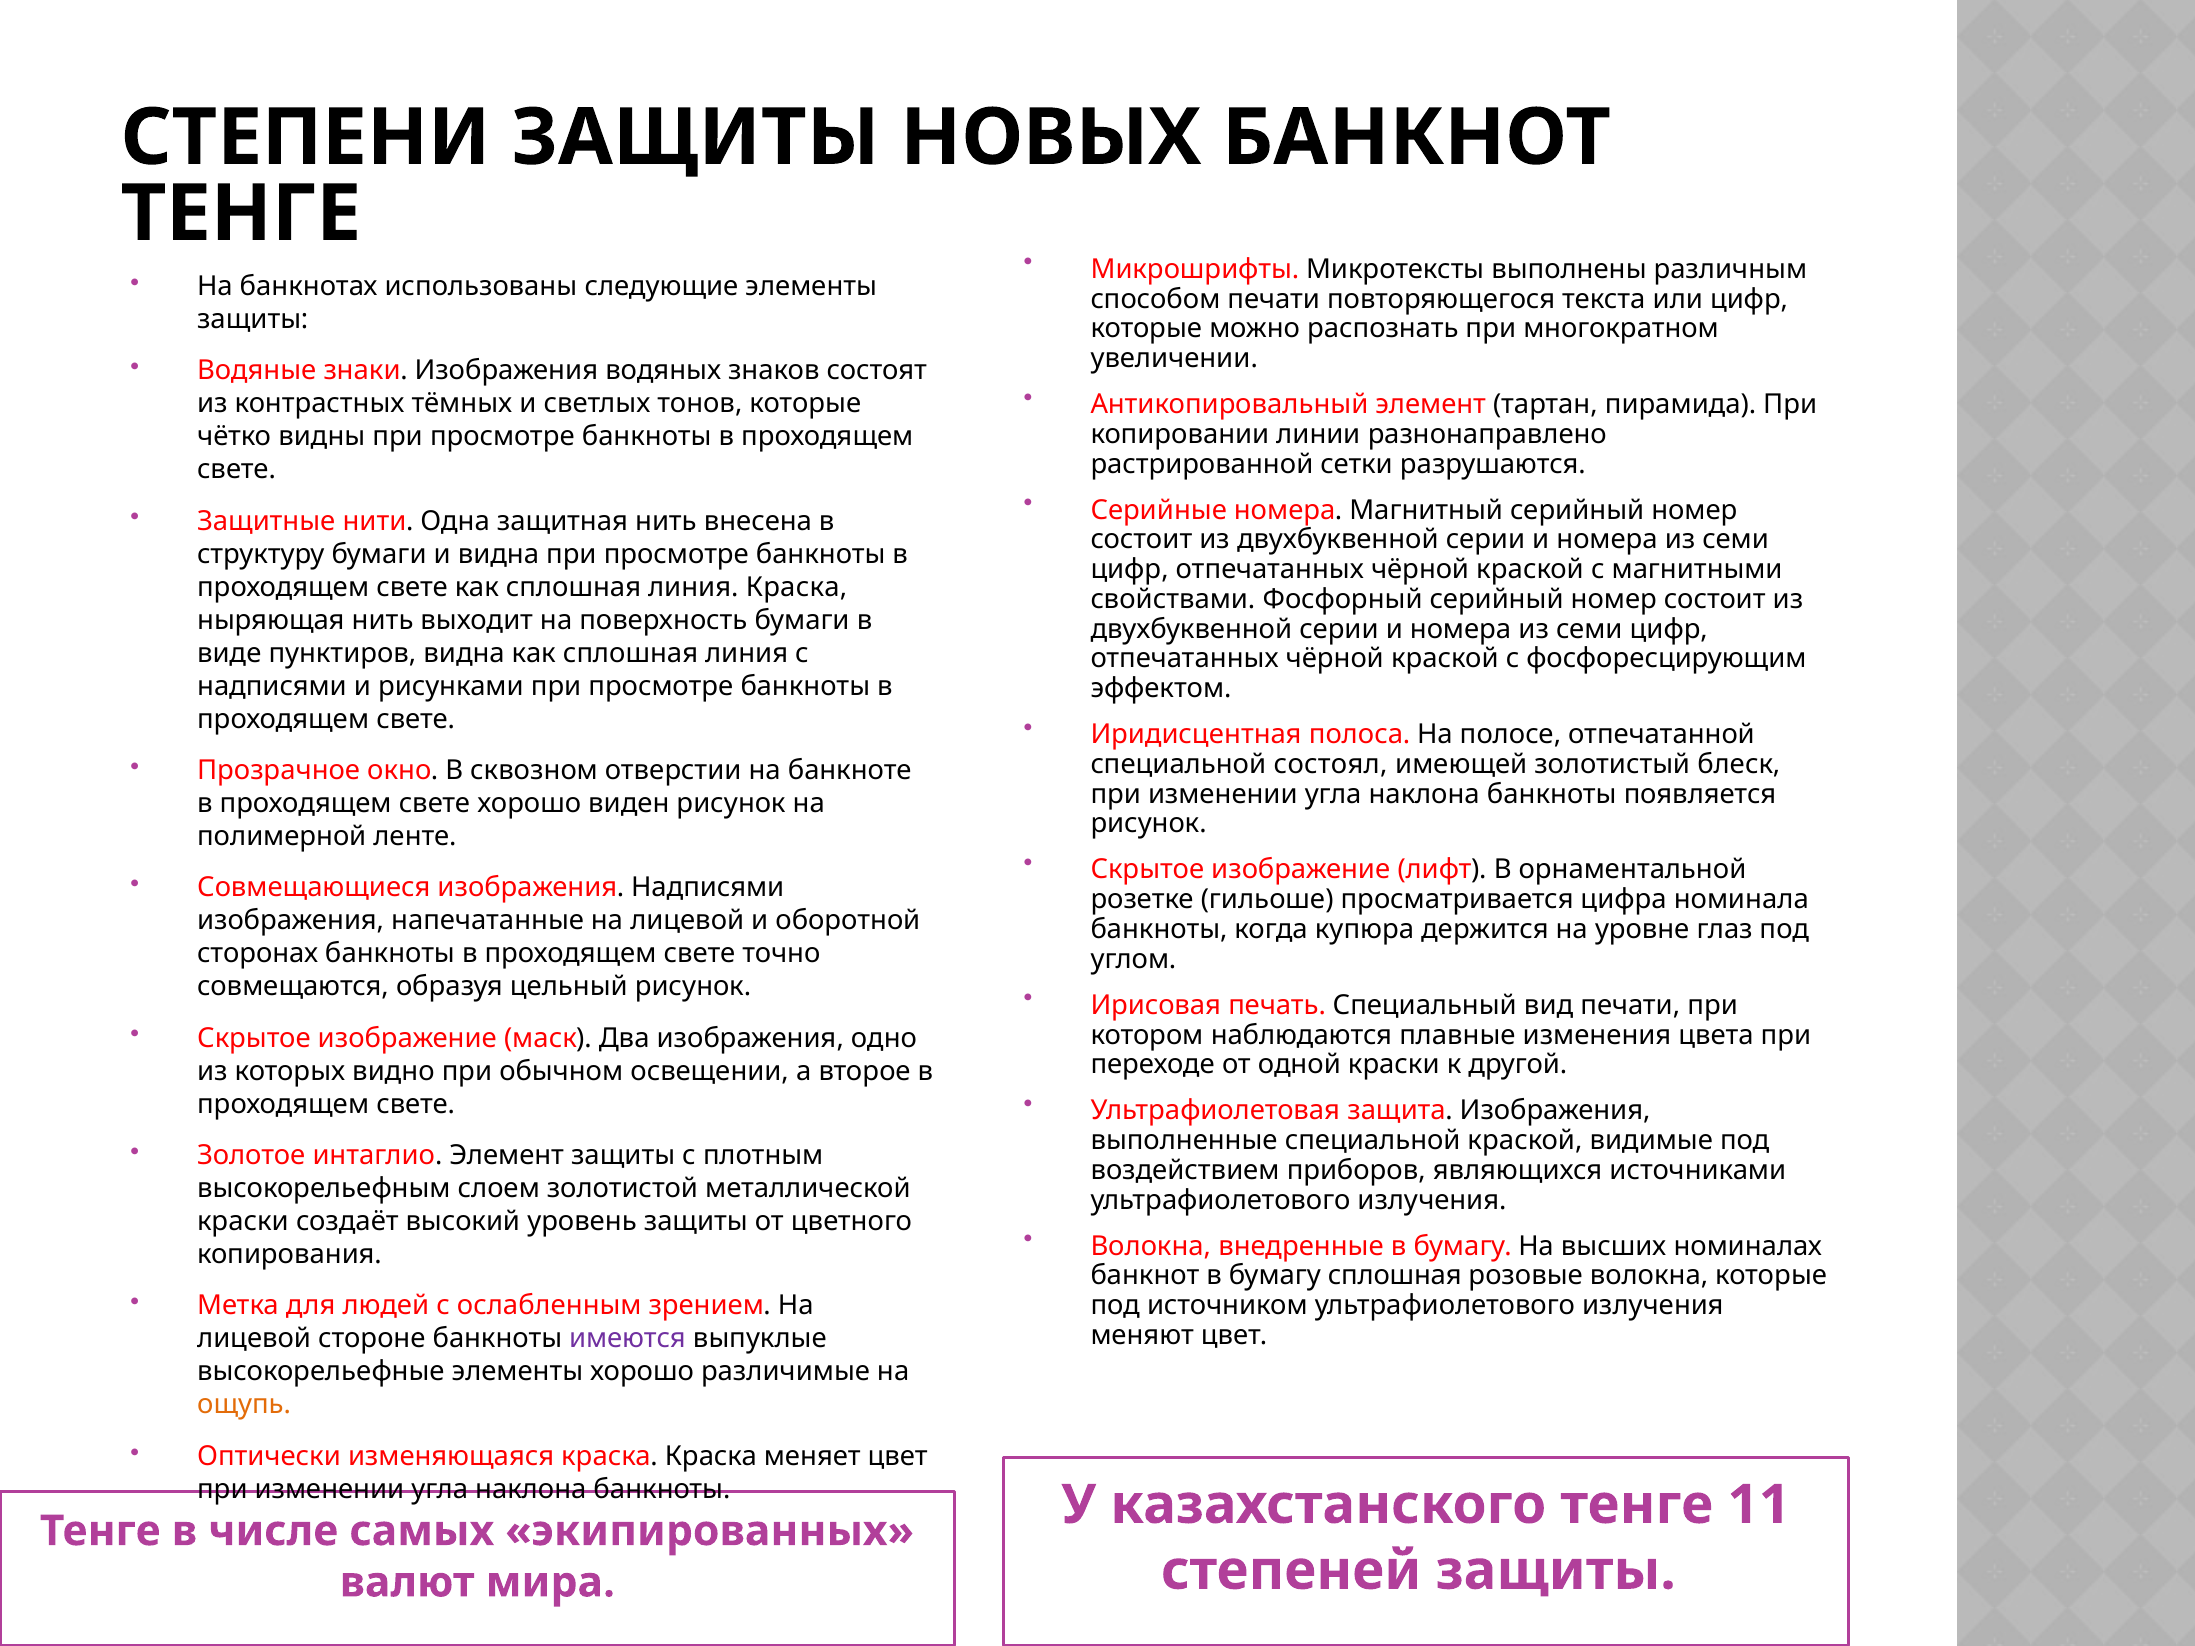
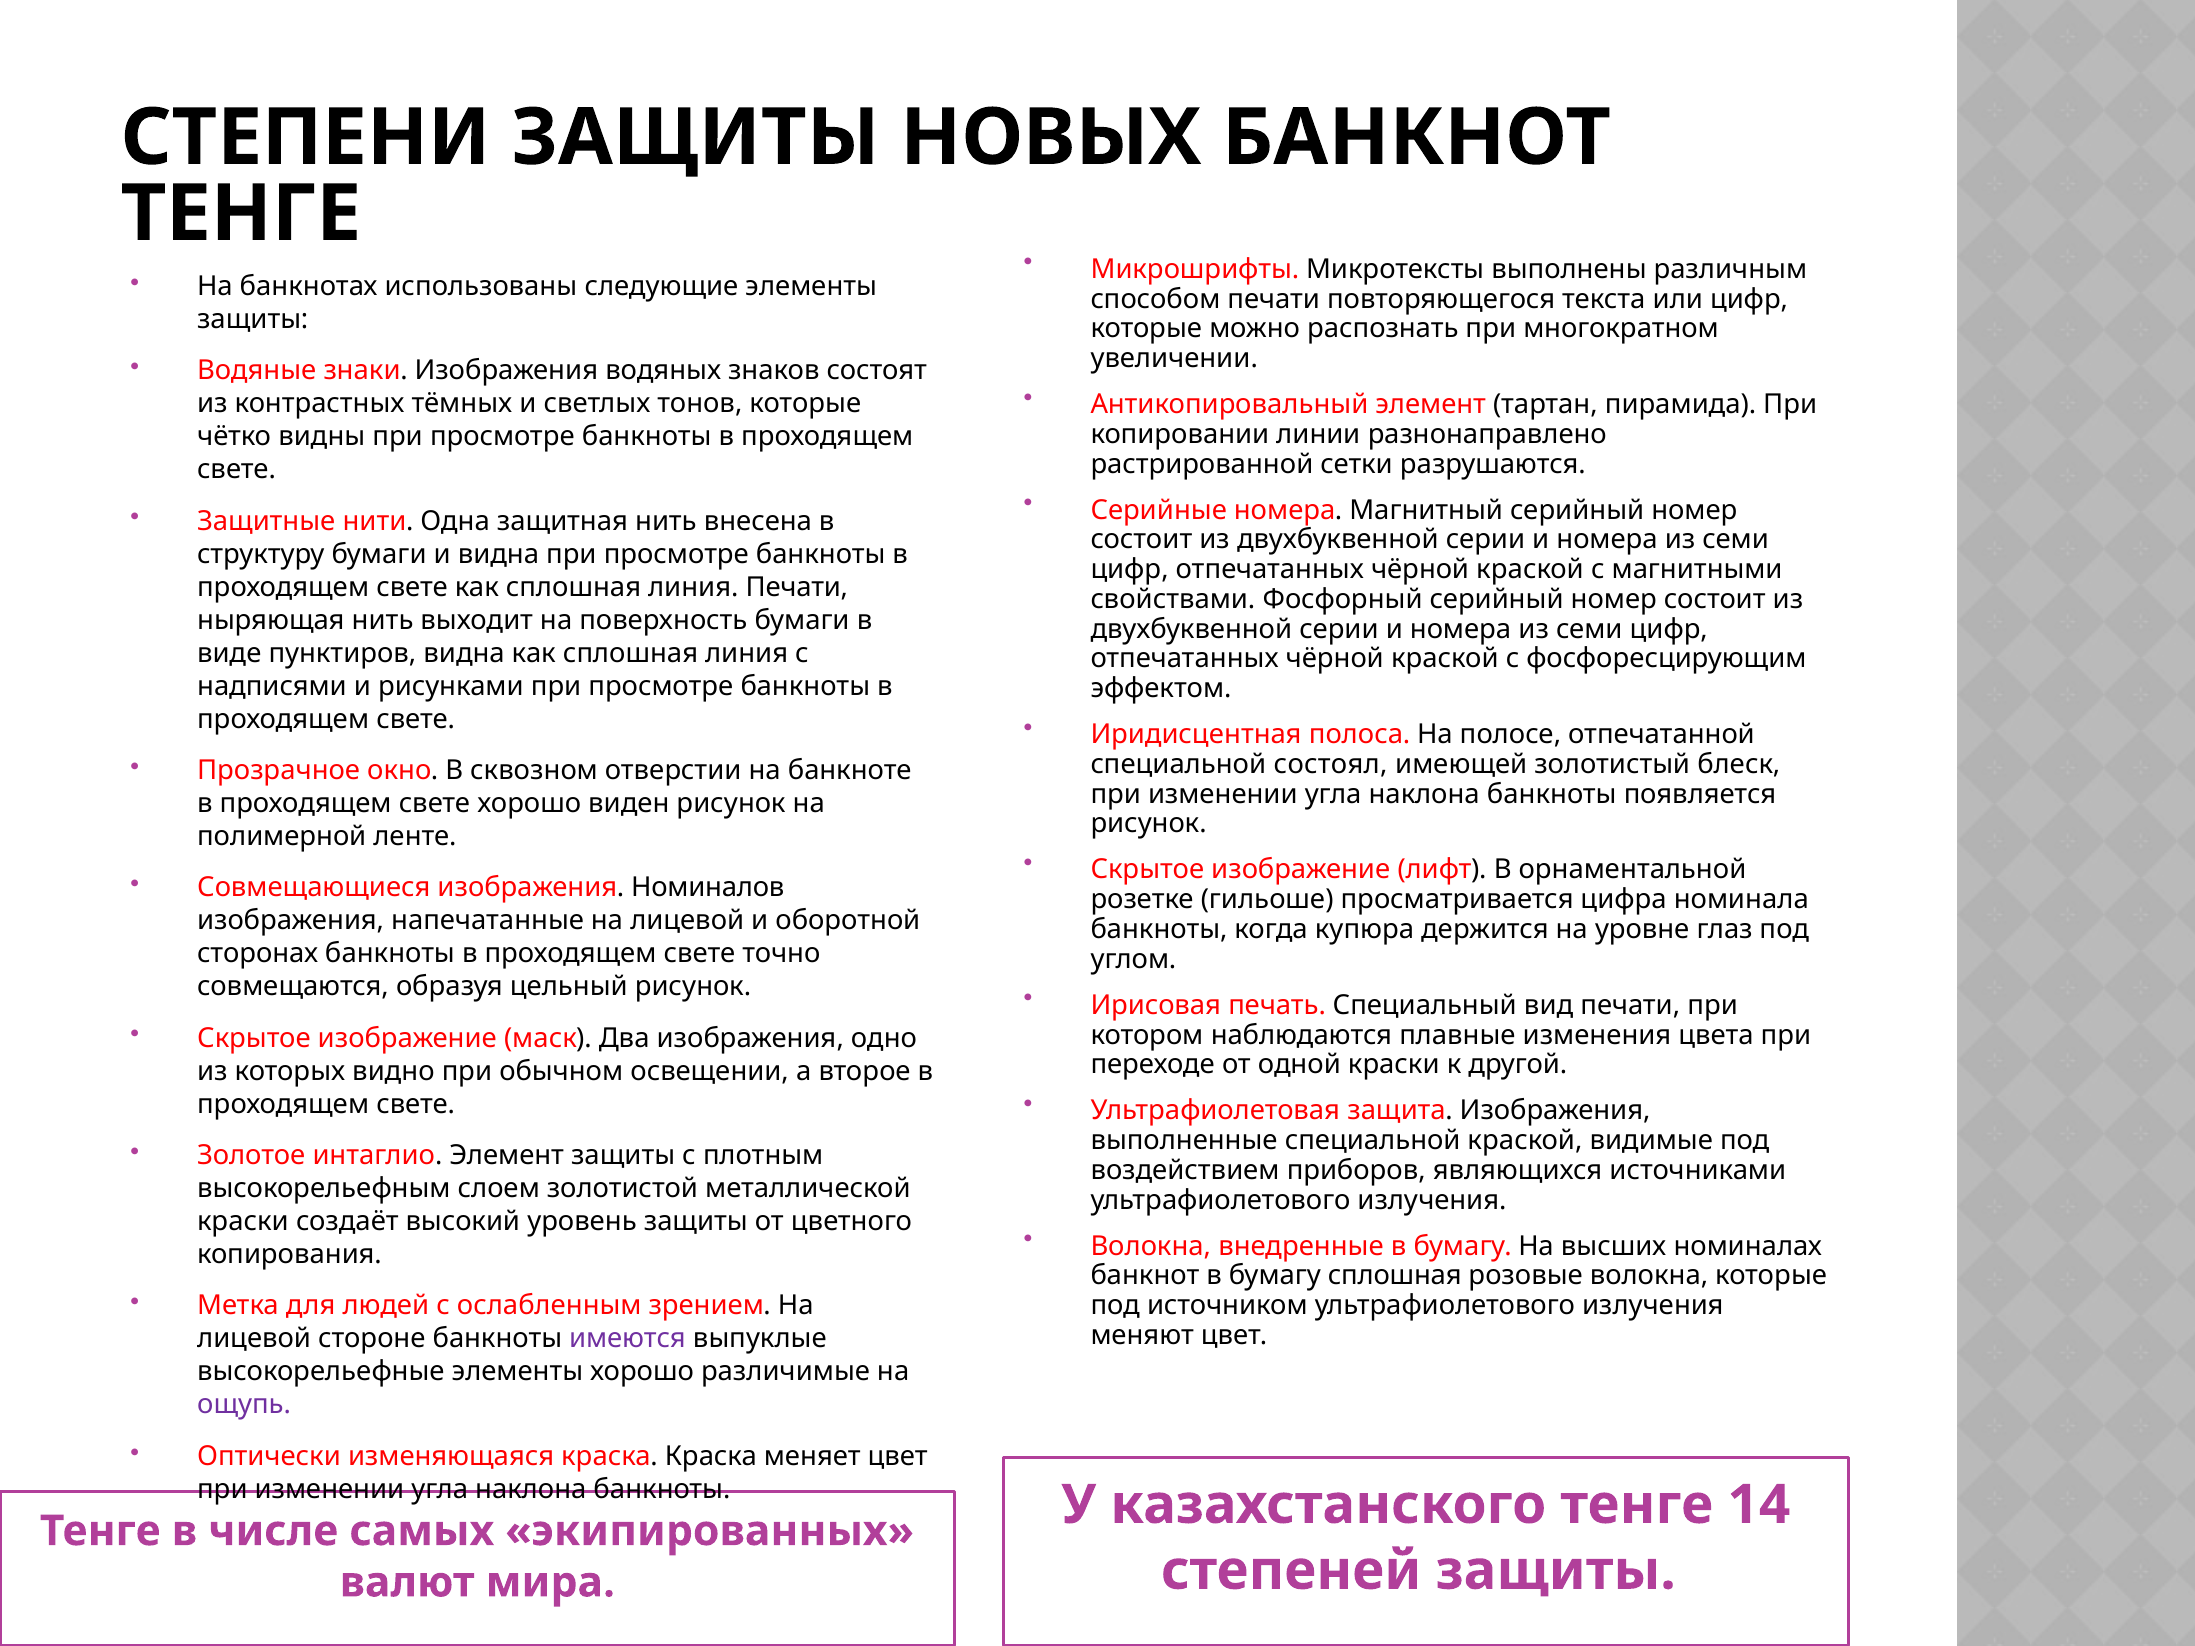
линия Краска: Краска -> Печати
изображения Надписями: Надписями -> Номиналов
ощупь colour: orange -> purple
11: 11 -> 14
